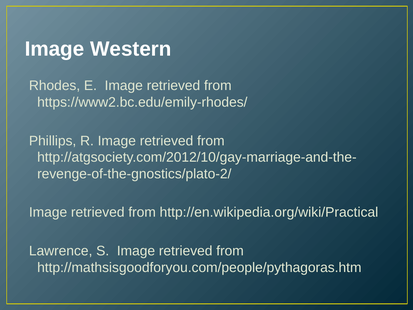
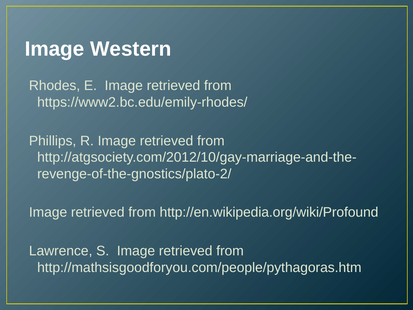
http://en.wikipedia.org/wiki/Practical: http://en.wikipedia.org/wiki/Practical -> http://en.wikipedia.org/wiki/Profound
